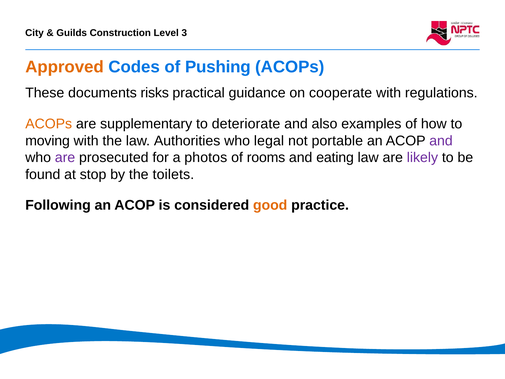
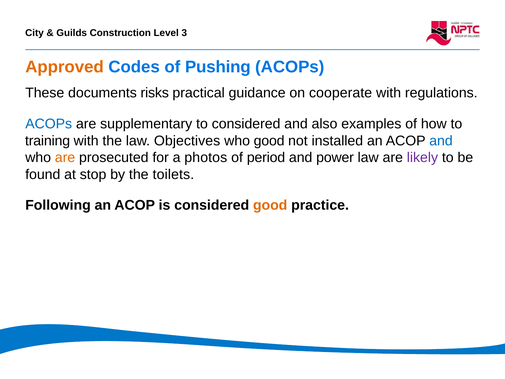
ACOPs at (49, 124) colour: orange -> blue
to deteriorate: deteriorate -> considered
moving: moving -> training
Authorities: Authorities -> Objectives
who legal: legal -> good
portable: portable -> installed
and at (441, 141) colour: purple -> blue
are at (65, 157) colour: purple -> orange
rooms: rooms -> period
eating: eating -> power
